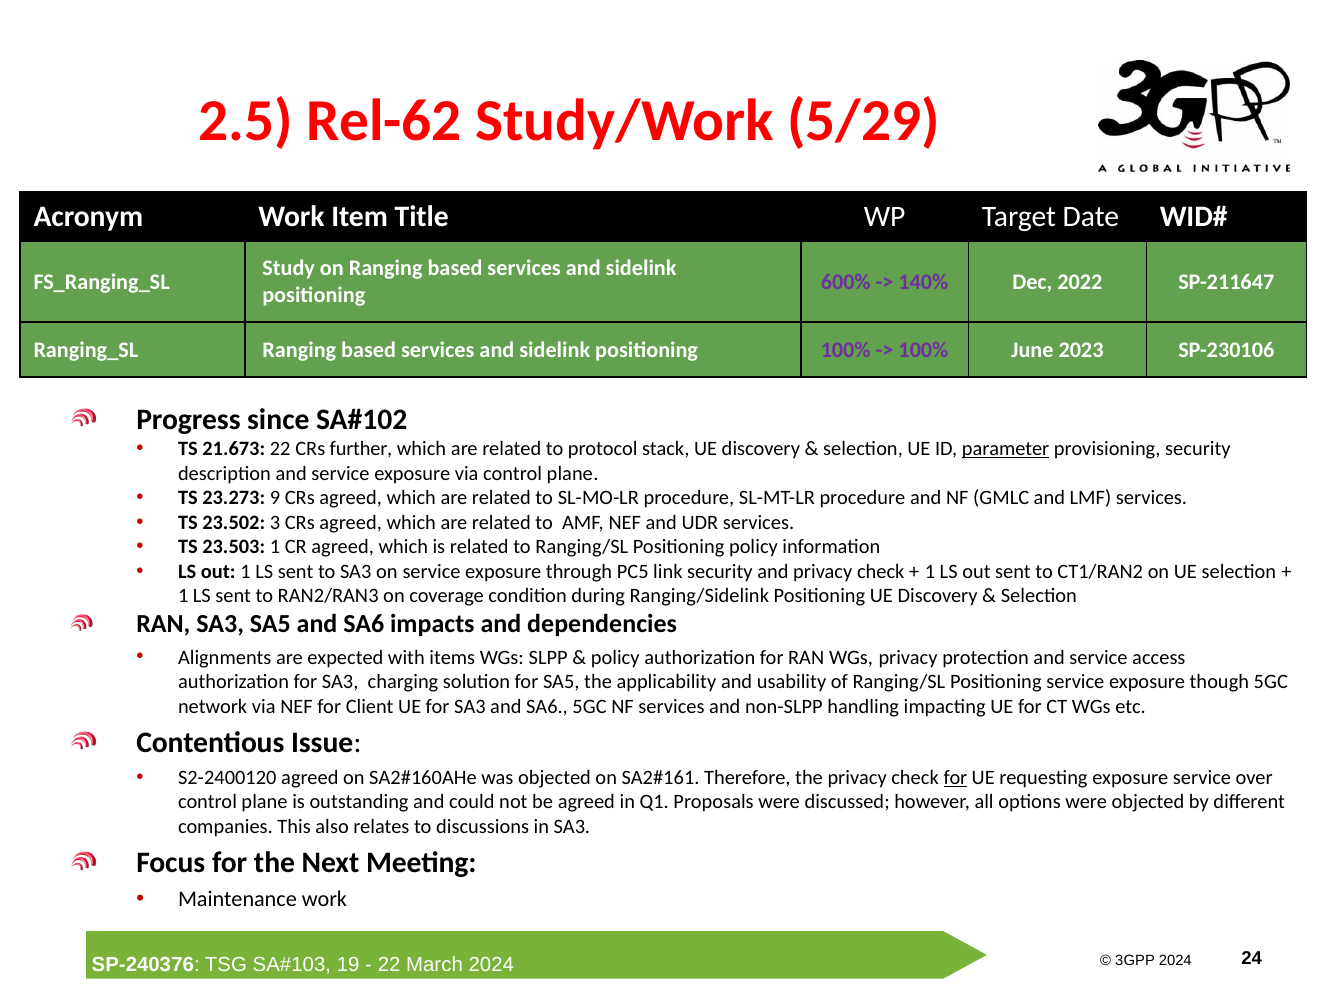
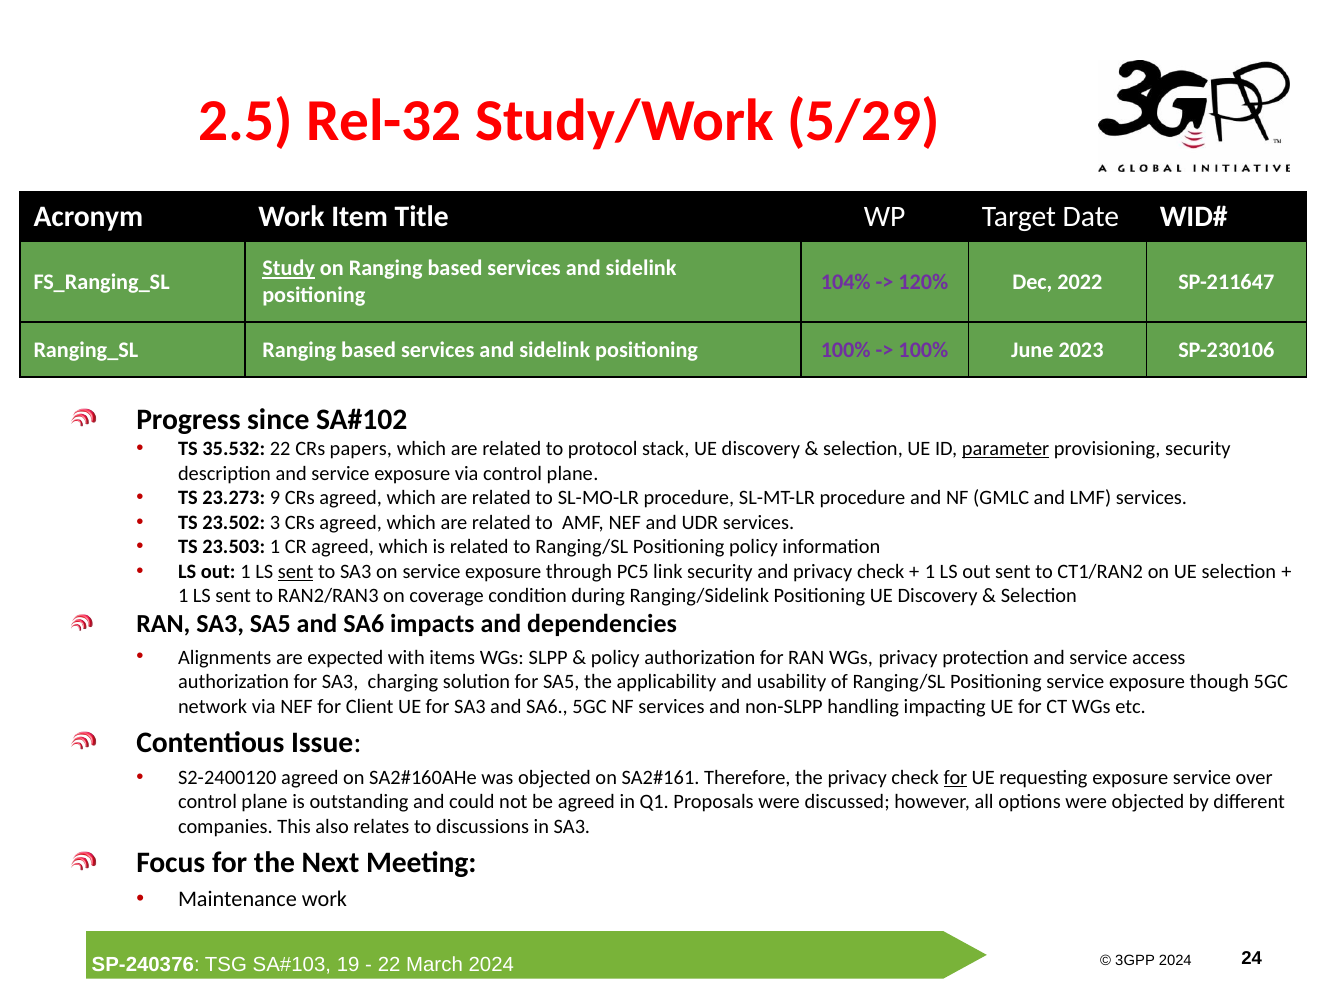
Rel-62: Rel-62 -> Rel-32
Study underline: none -> present
600%: 600% -> 104%
140%: 140% -> 120%
21.673: 21.673 -> 35.532
further: further -> papers
sent at (296, 571) underline: none -> present
